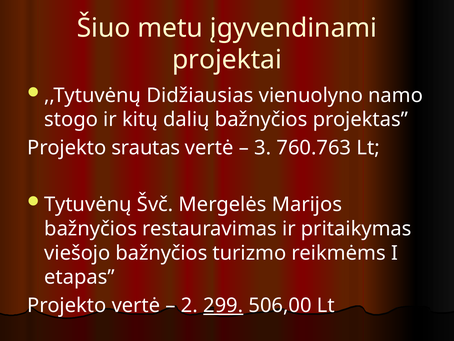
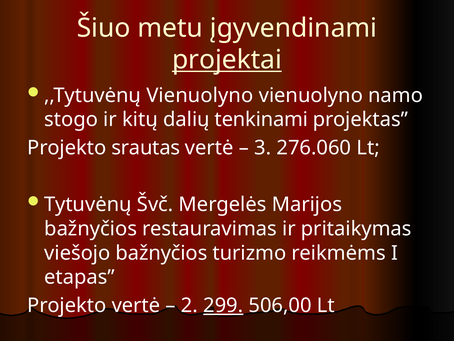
projektai underline: none -> present
,,Tytuvėnų Didžiausias: Didžiausias -> Vienuolyno
dalių bažnyčios: bažnyčios -> tenkinami
760.763: 760.763 -> 276.060
